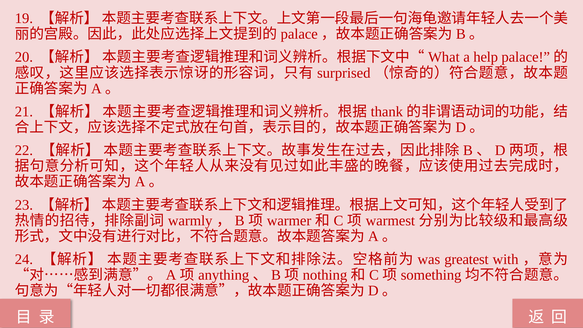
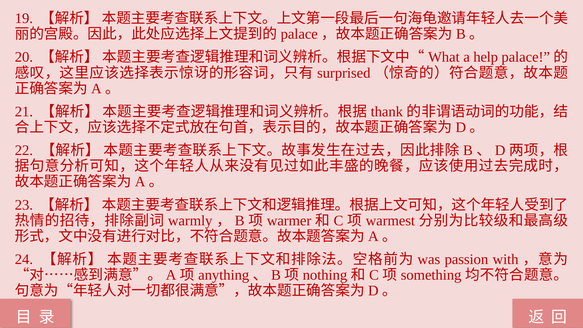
greatest: greatest -> passion
